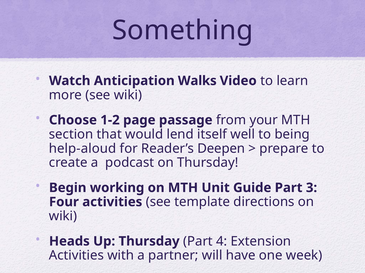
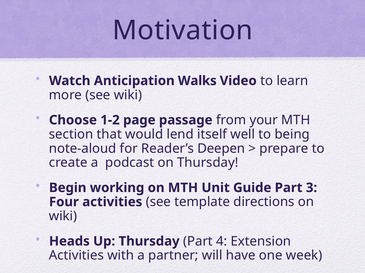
Something: Something -> Motivation
help-aloud: help-aloud -> note-aloud
